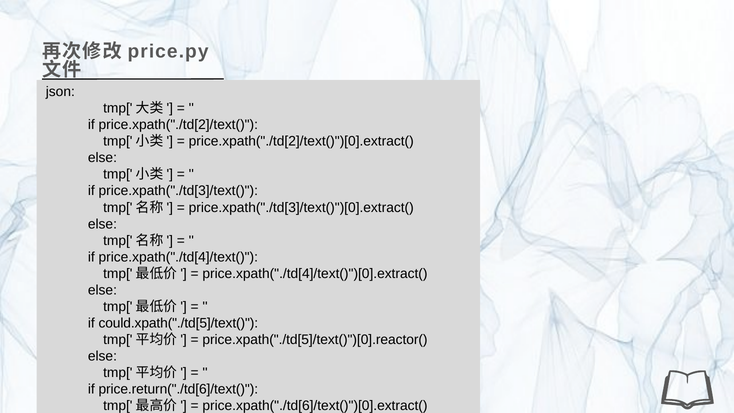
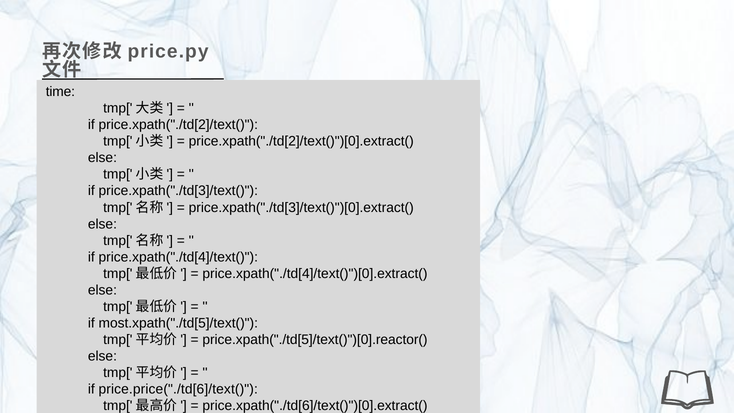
json: json -> time
could.xpath("./td[5]/text(: could.xpath("./td[5]/text( -> most.xpath("./td[5]/text(
price.return("./td[6]/text(: price.return("./td[6]/text( -> price.price("./td[6]/text(
